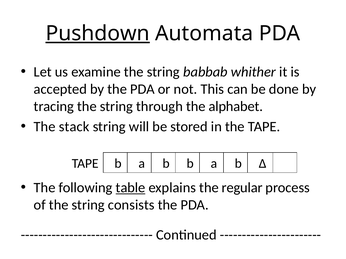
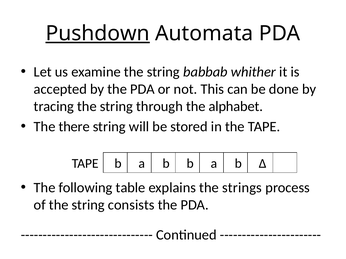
stack: stack -> there
table underline: present -> none
regular: regular -> strings
